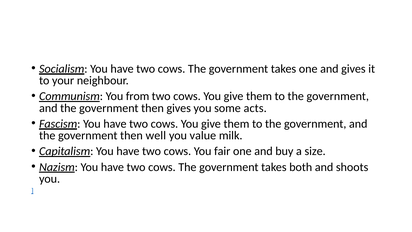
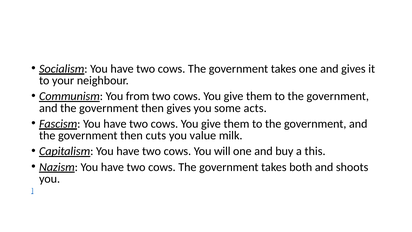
well: well -> cuts
fair: fair -> will
size: size -> this
